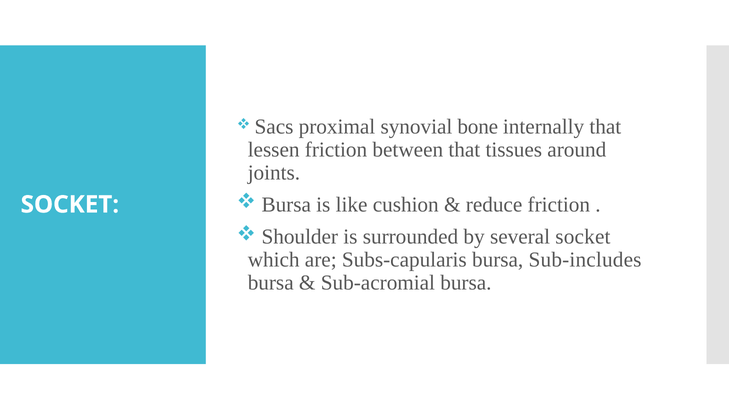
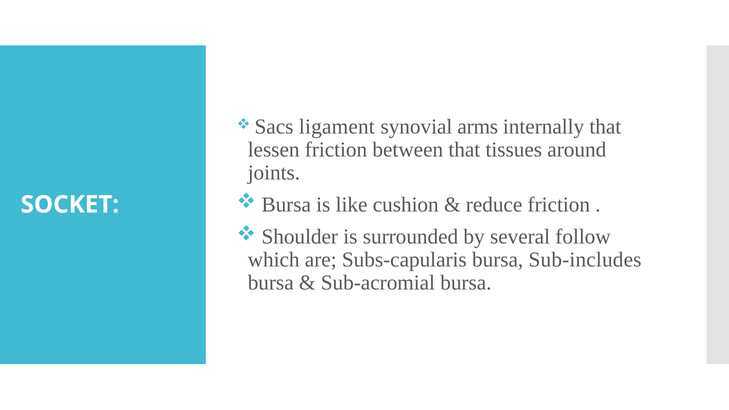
proximal: proximal -> ligament
bone: bone -> arms
several socket: socket -> follow
